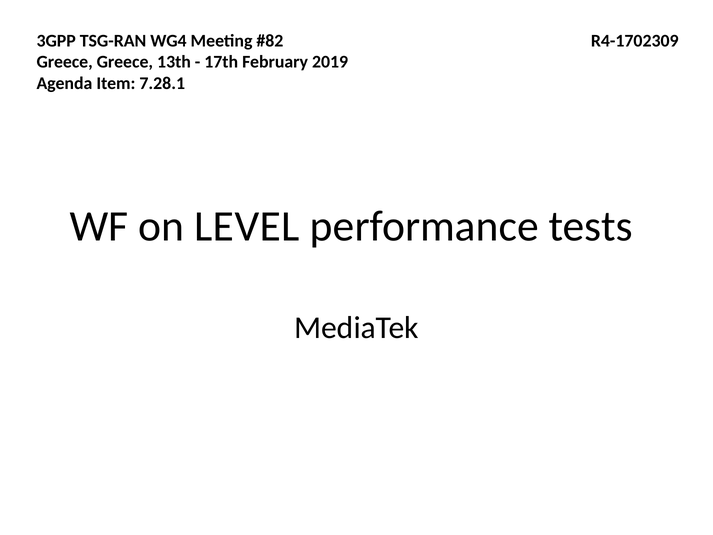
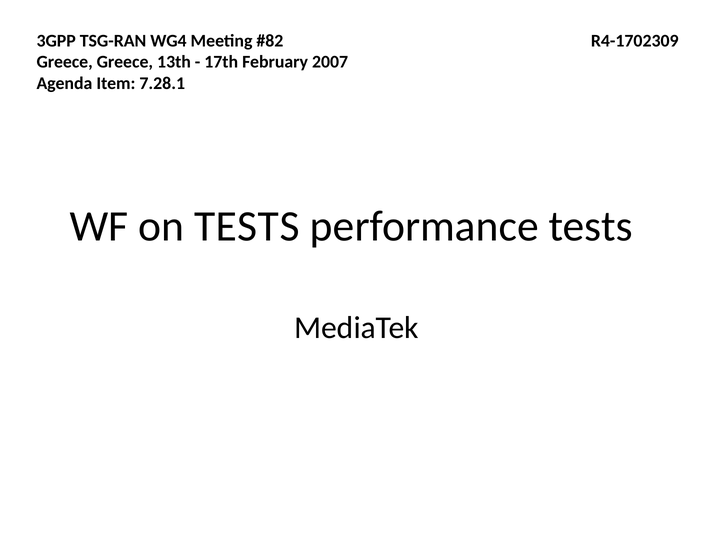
2019: 2019 -> 2007
on LEVEL: LEVEL -> TESTS
